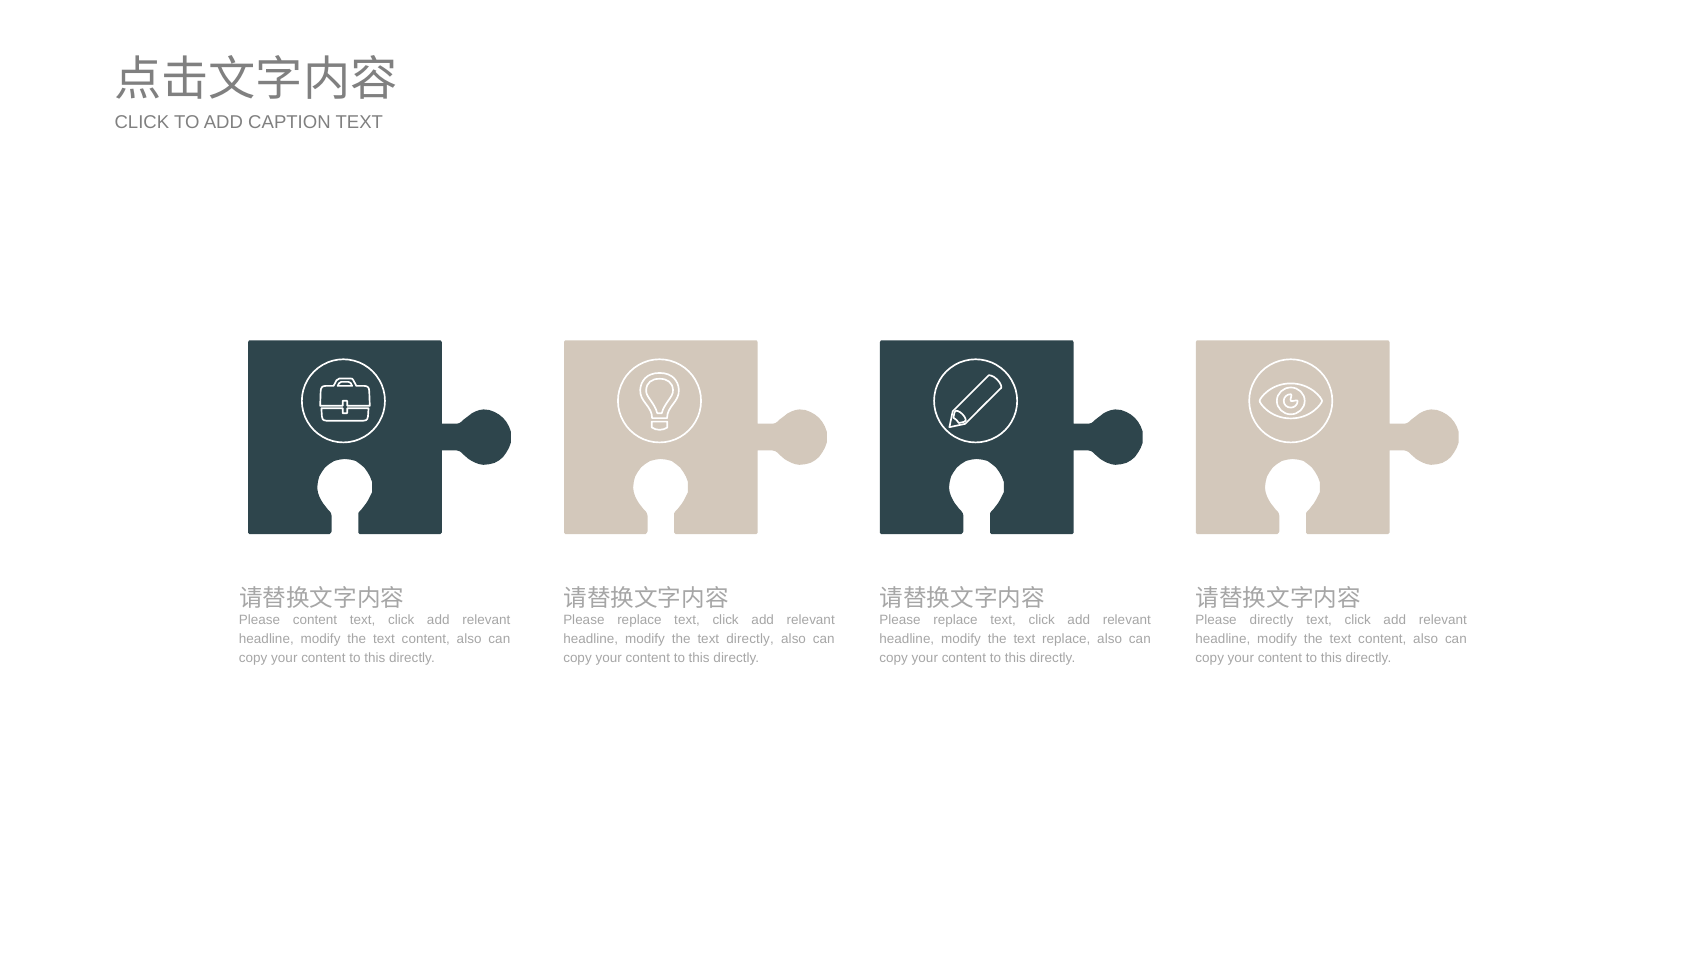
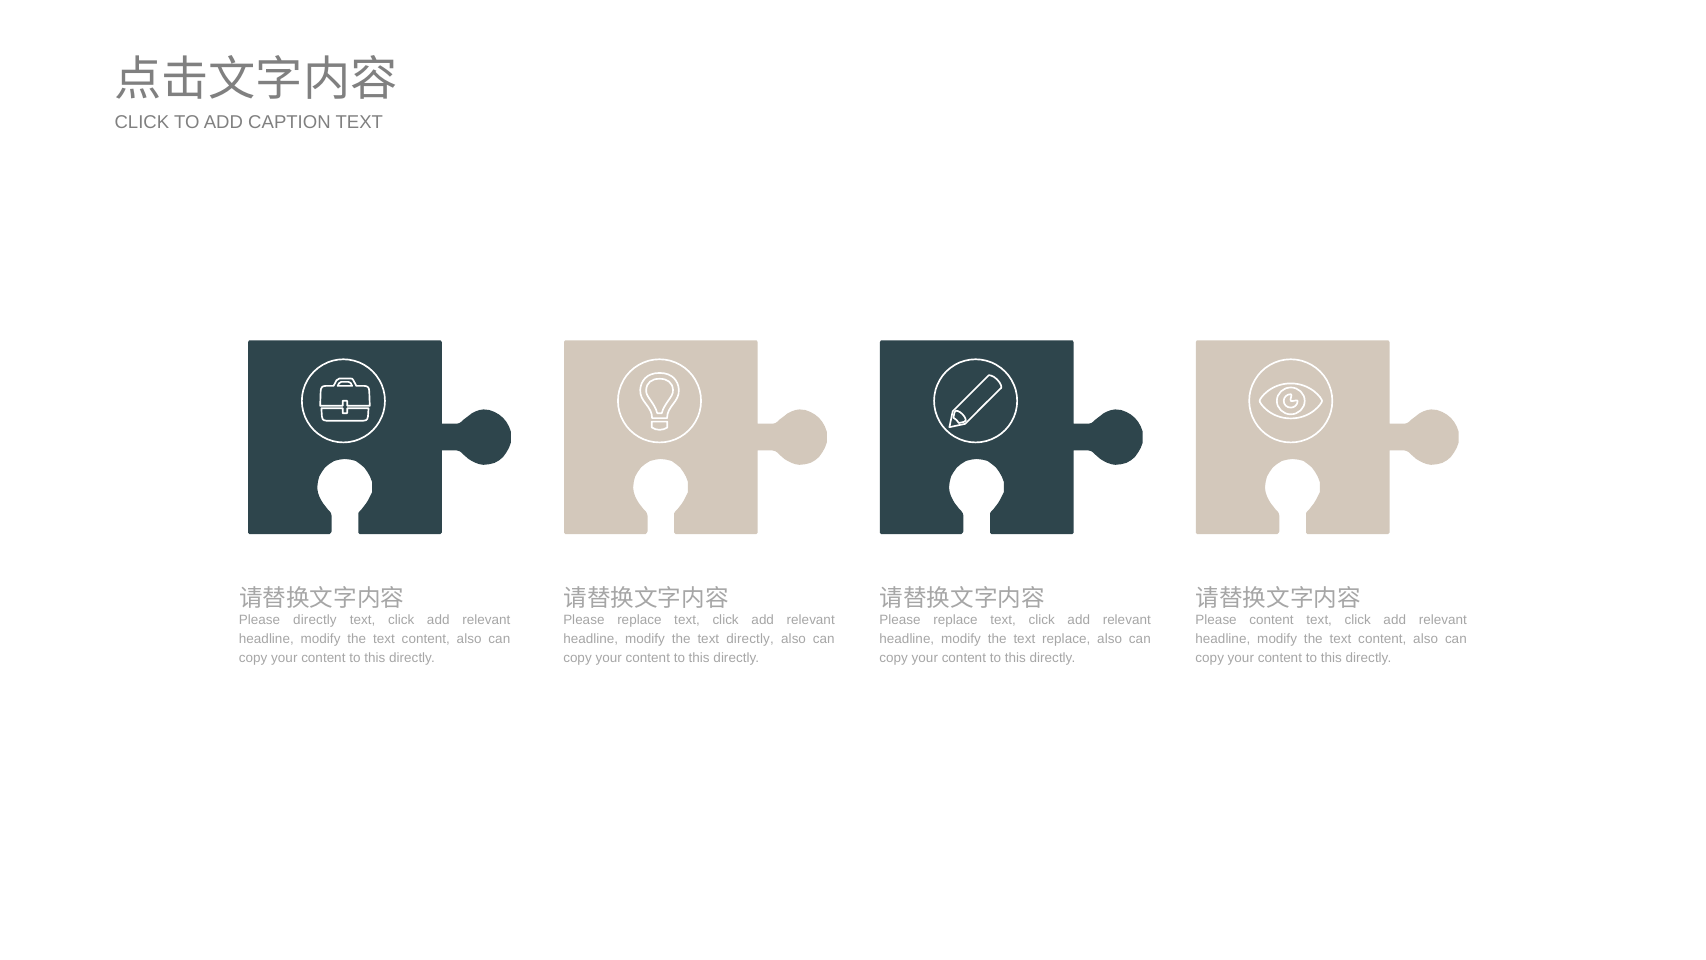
Please content: content -> directly
Please directly: directly -> content
